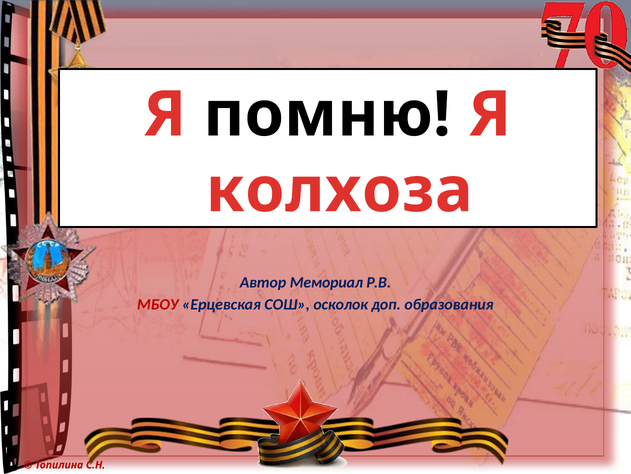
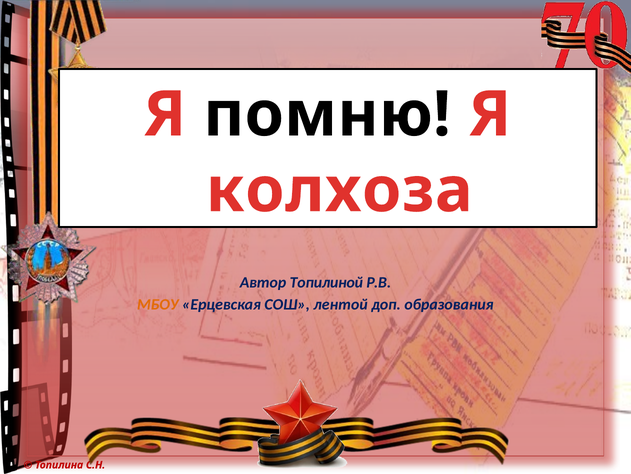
Мемориал: Мемориал -> Топилиной
МБОУ colour: red -> orange
осколок: осколок -> лентой
